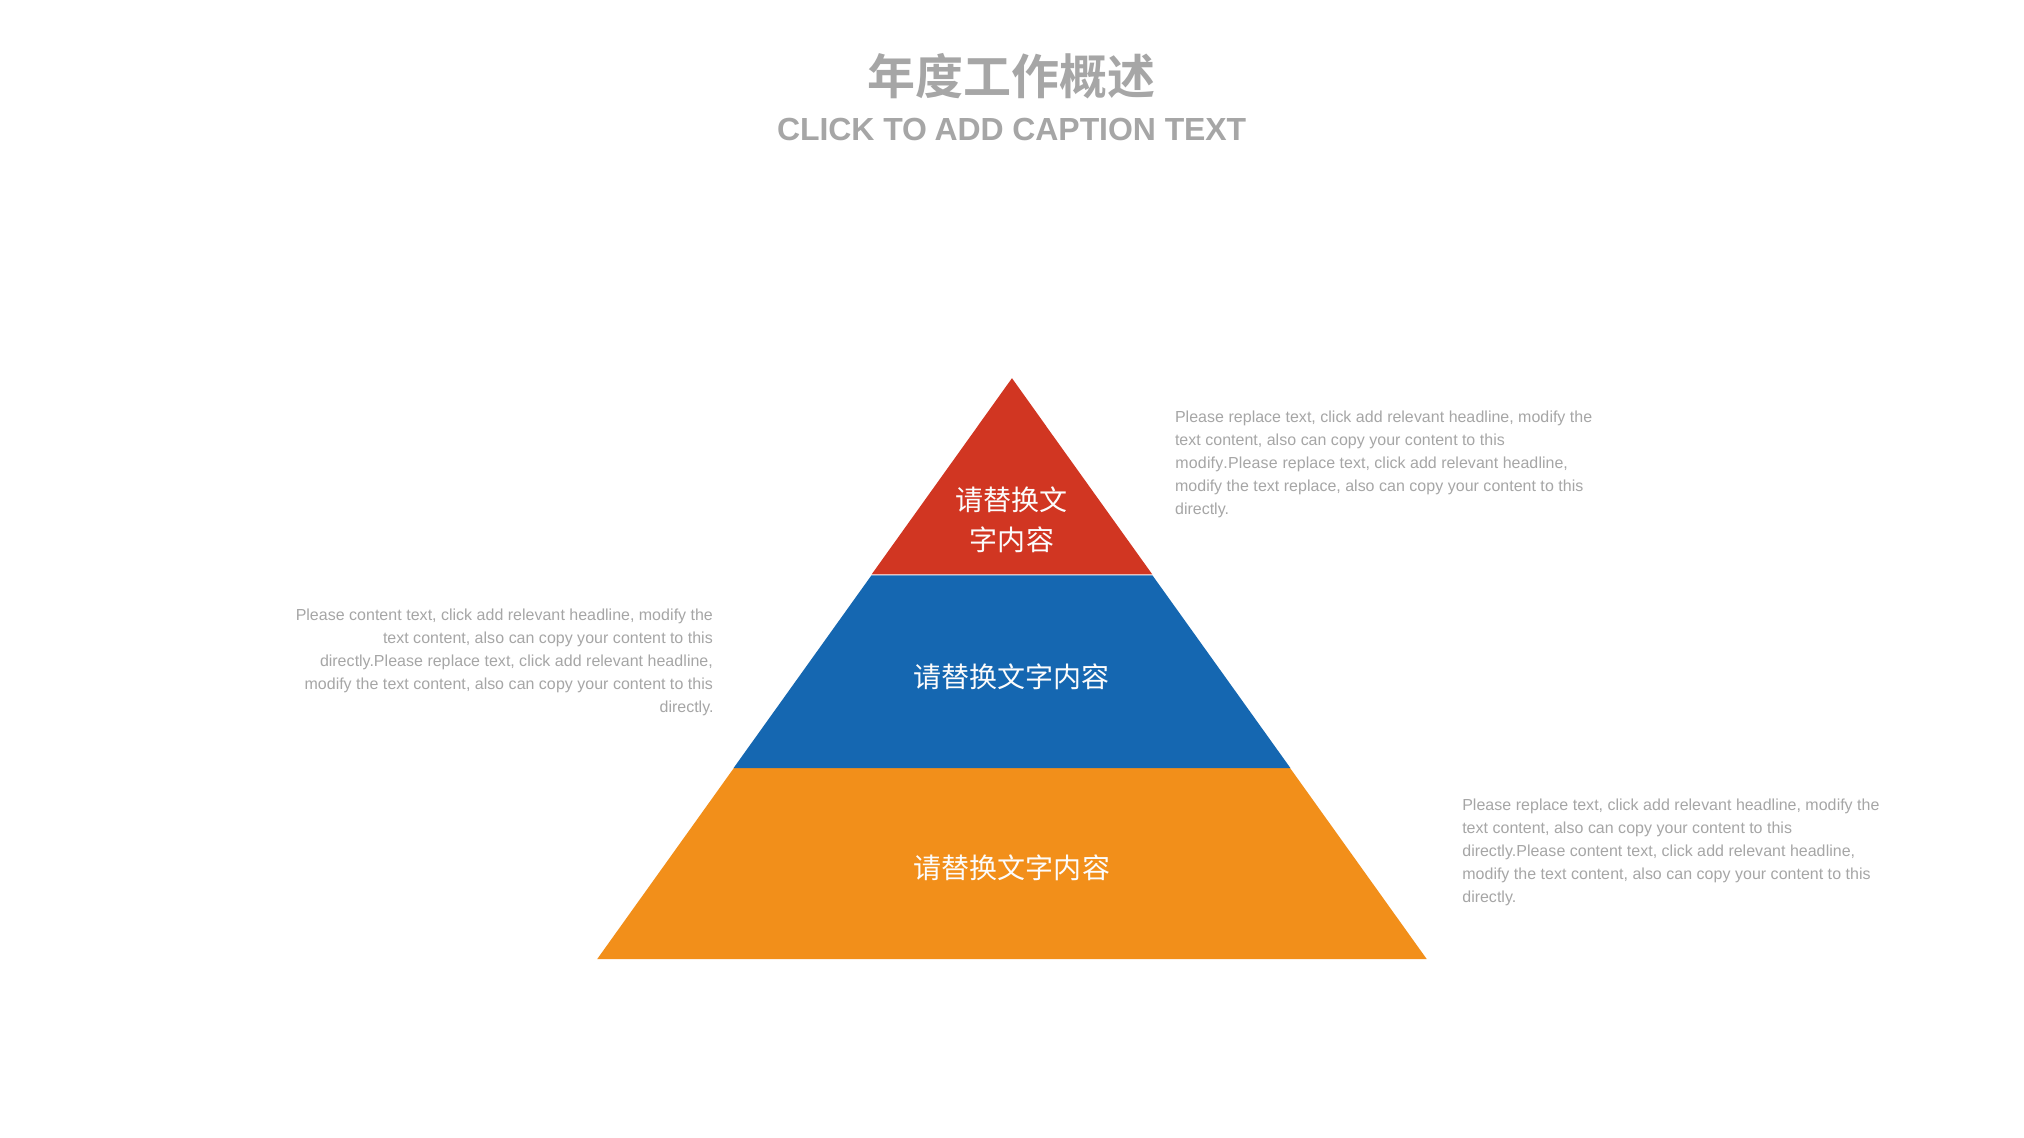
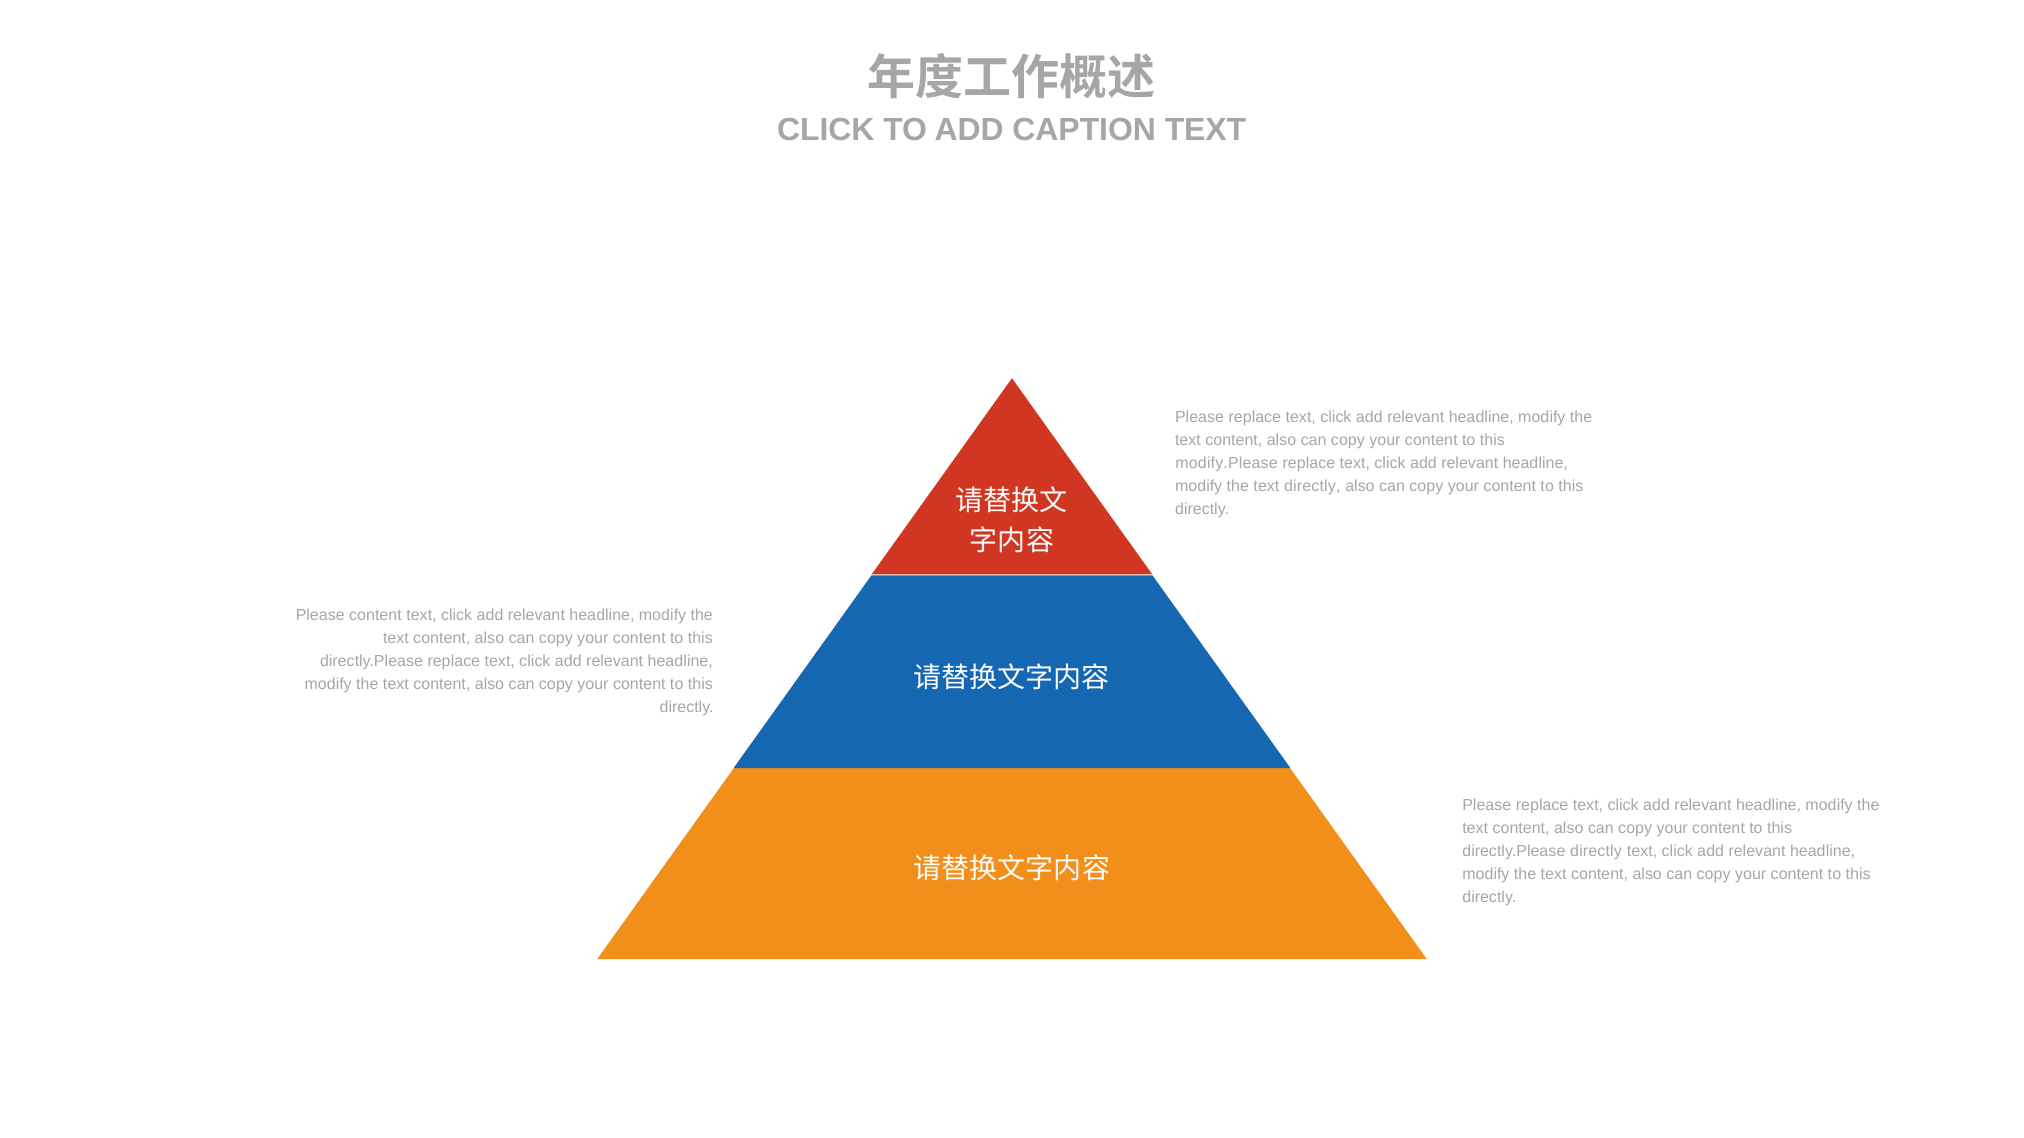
text replace: replace -> directly
directly.Please content: content -> directly
